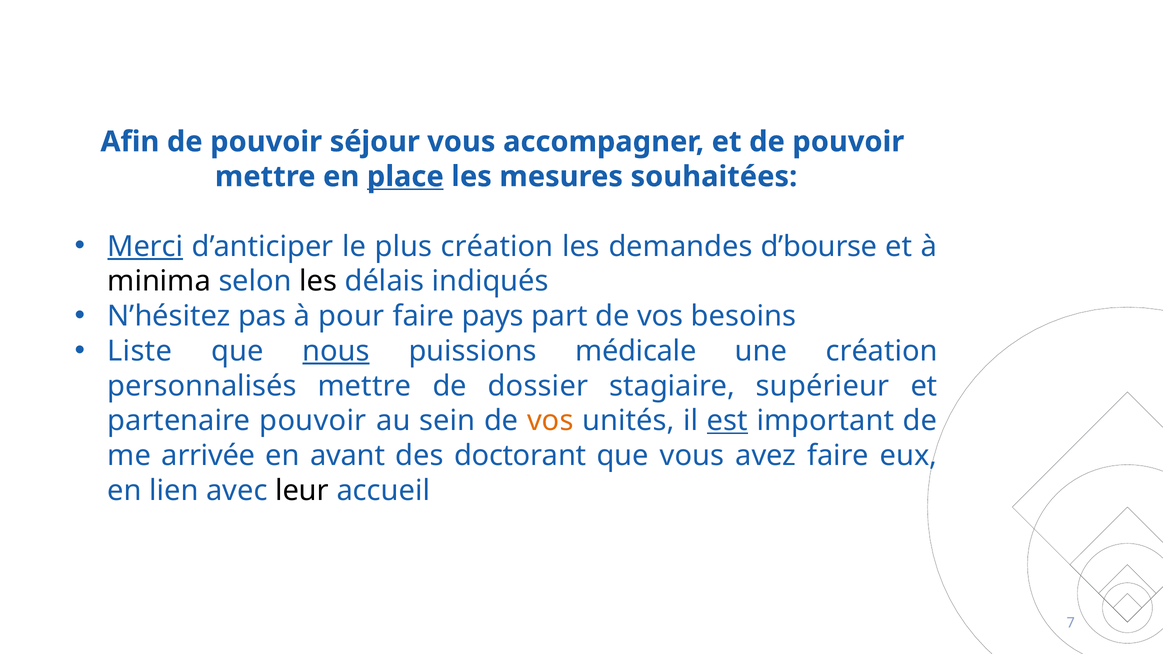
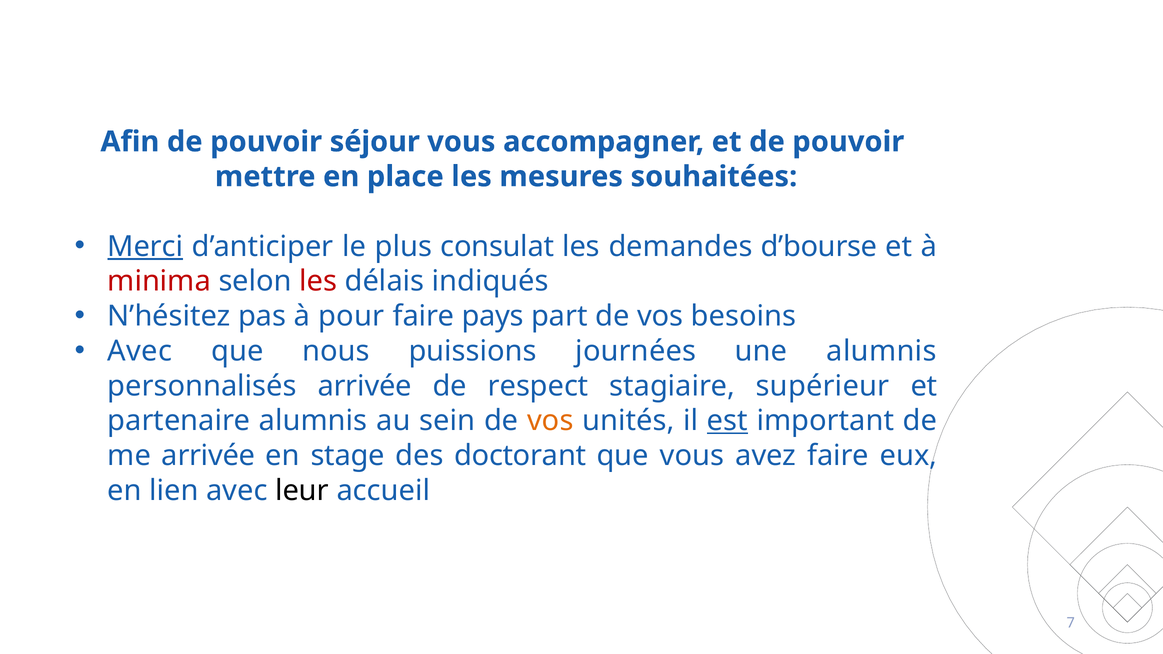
place underline: present -> none
plus création: création -> consulat
minima colour: black -> red
les at (318, 281) colour: black -> red
Liste at (140, 351): Liste -> Avec
nous underline: present -> none
médicale: médicale -> journées
une création: création -> alumnis
personnalisés mettre: mettre -> arrivée
dossier: dossier -> respect
partenaire pouvoir: pouvoir -> alumnis
avant: avant -> stage
